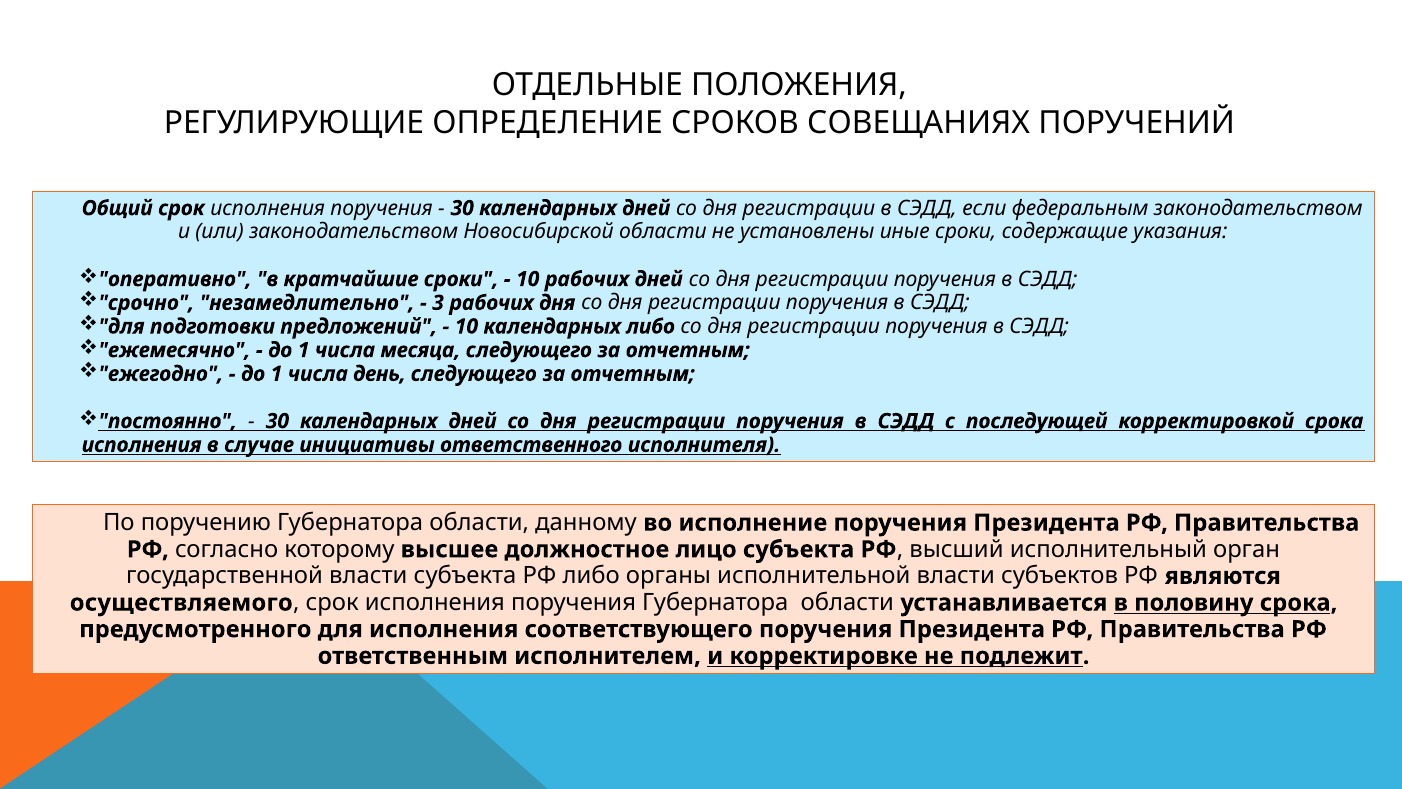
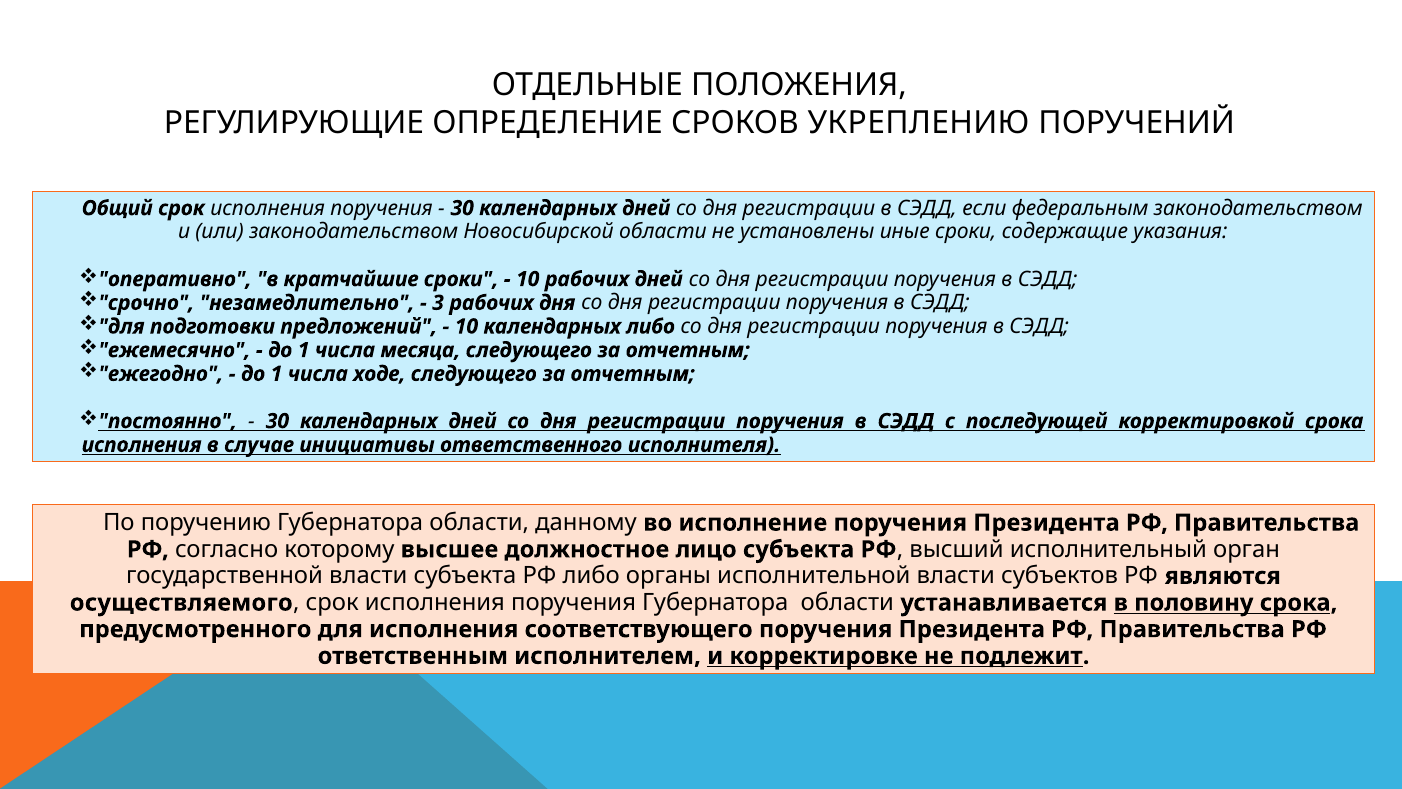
СОВЕЩАНИЯХ: СОВЕЩАНИЯХ -> УКРЕПЛЕНИЮ
день: день -> ходе
